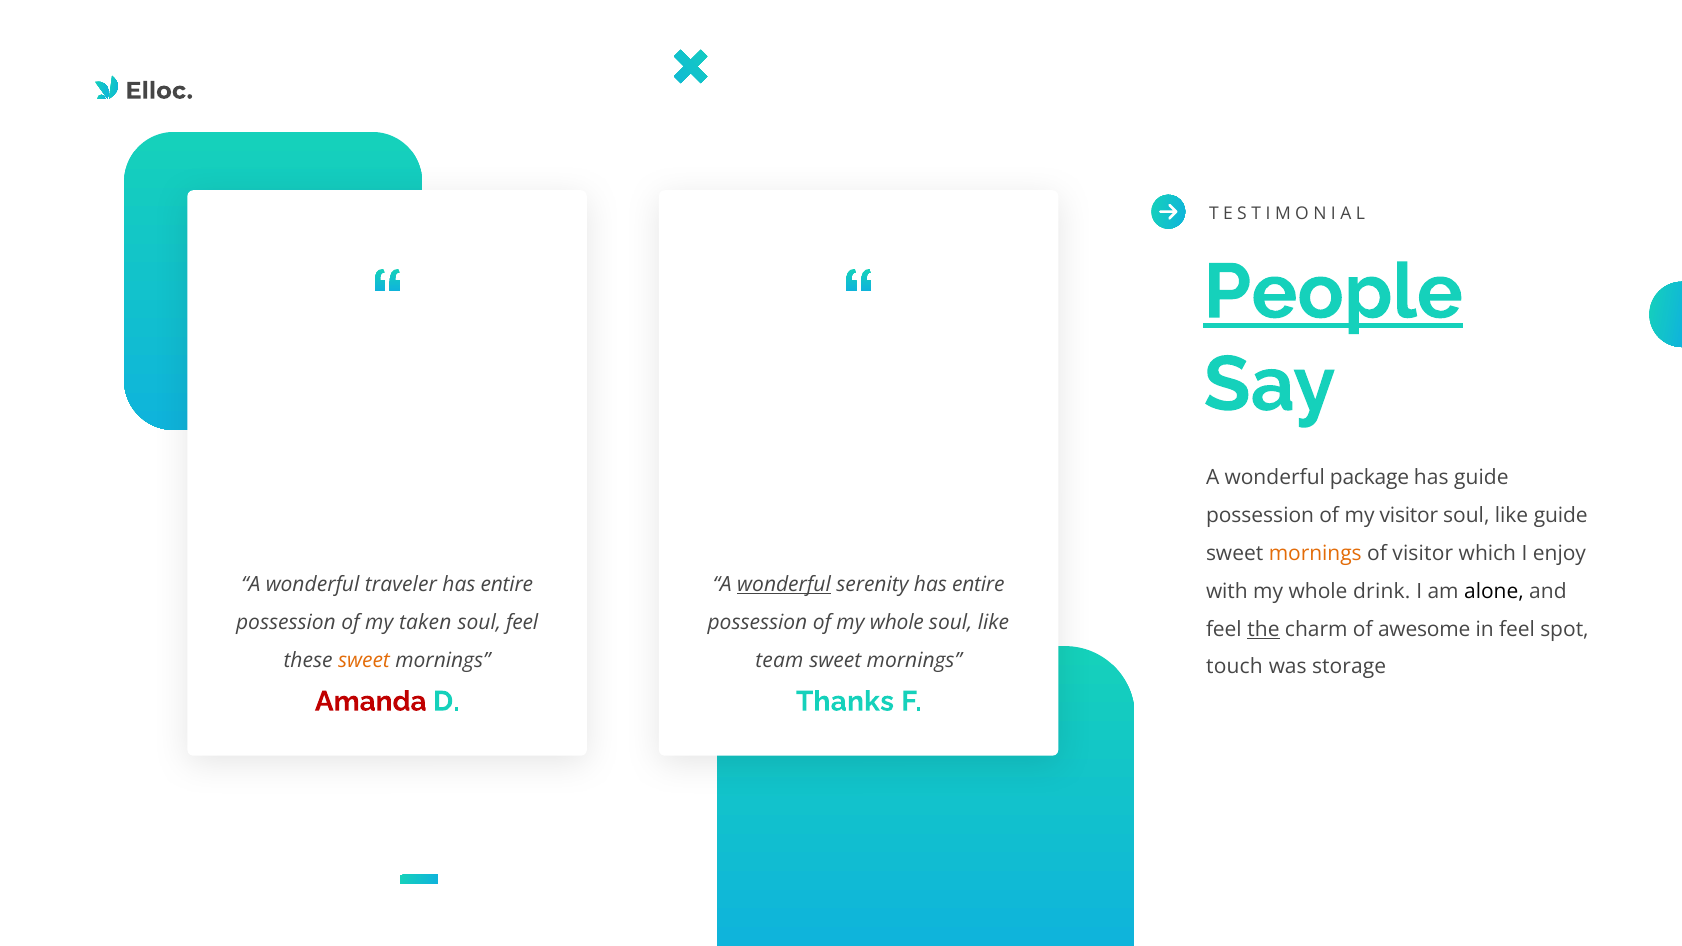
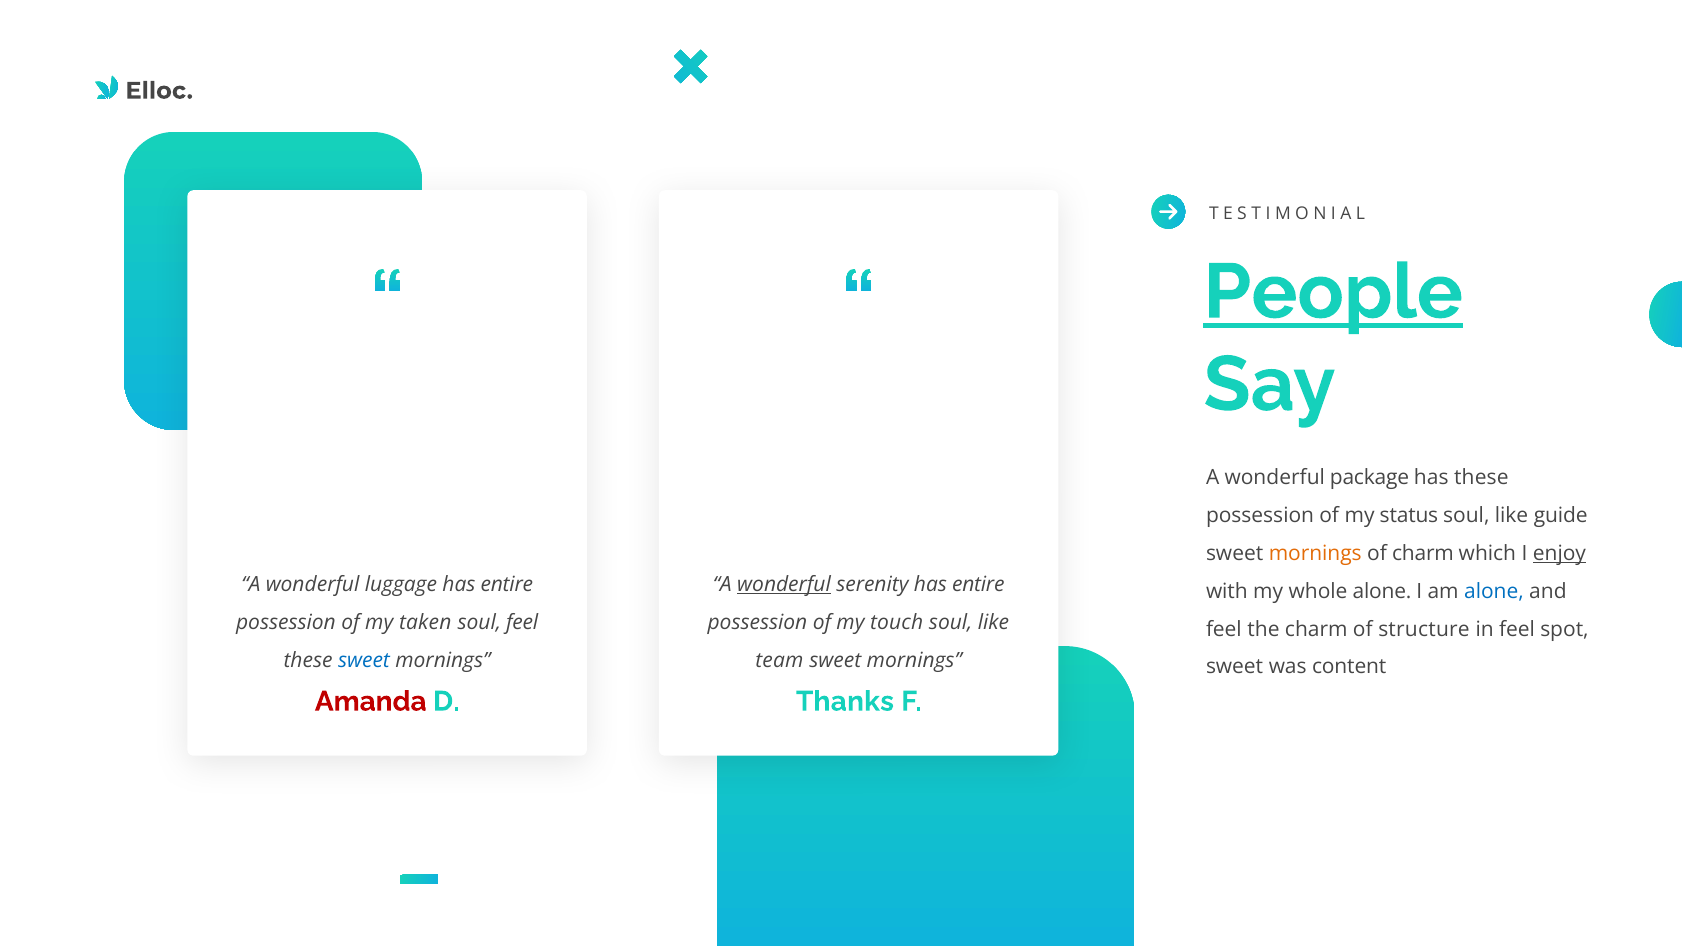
has guide: guide -> these
my visitor: visitor -> status
of visitor: visitor -> charm
enjoy underline: none -> present
traveler: traveler -> luggage
whole drink: drink -> alone
alone at (1494, 591) colour: black -> blue
of my whole: whole -> touch
the underline: present -> none
awesome: awesome -> structure
sweet at (364, 660) colour: orange -> blue
touch at (1234, 667): touch -> sweet
storage: storage -> content
